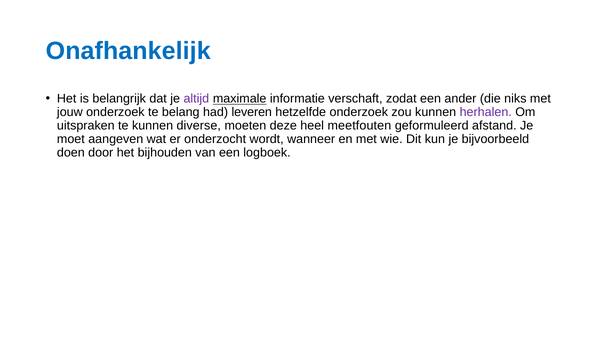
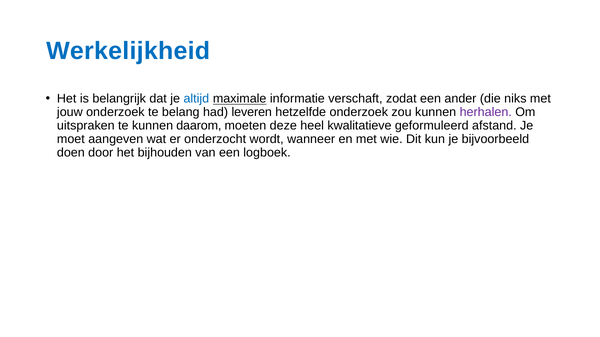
Onafhankelijk: Onafhankelijk -> Werkelijkheid
altijd colour: purple -> blue
diverse: diverse -> daarom
meetfouten: meetfouten -> kwalitatieve
